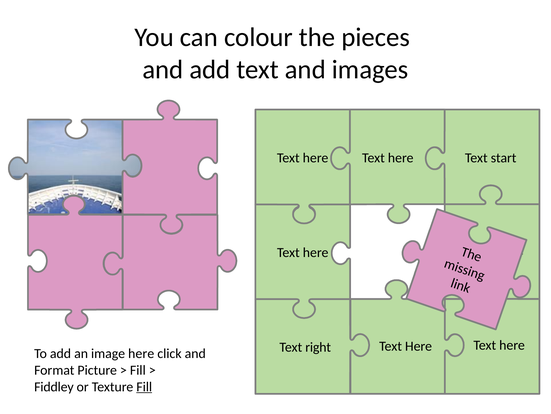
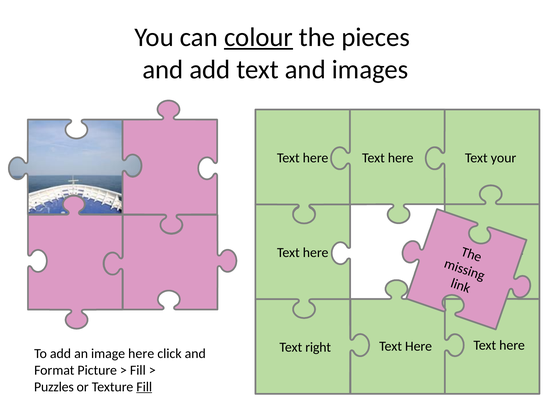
colour underline: none -> present
start: start -> your
Fiddley: Fiddley -> Puzzles
